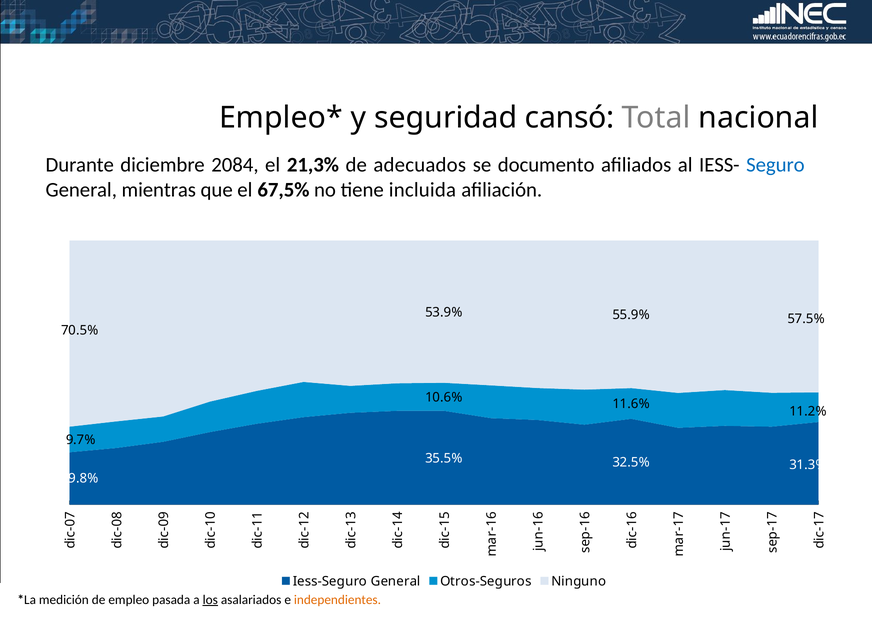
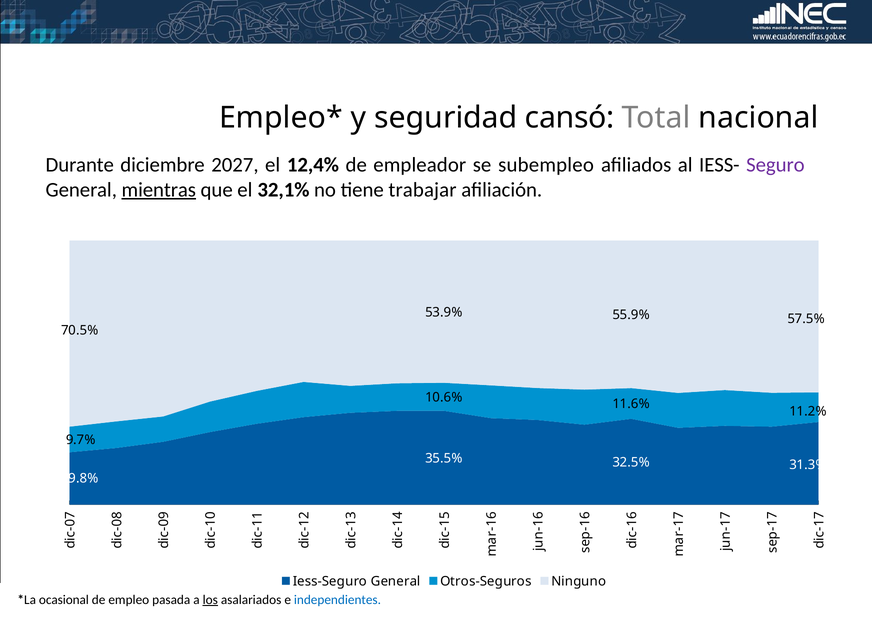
2084: 2084 -> 2027
21,3%: 21,3% -> 12,4%
adecuados: adecuados -> empleador
documento: documento -> subempleo
Seguro colour: blue -> purple
mientras underline: none -> present
67,5%: 67,5% -> 32,1%
incluida: incluida -> trabajar
medición: medición -> ocasional
independientes colour: orange -> blue
